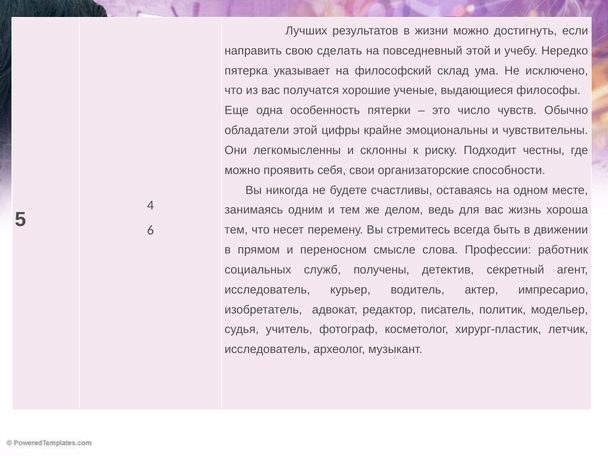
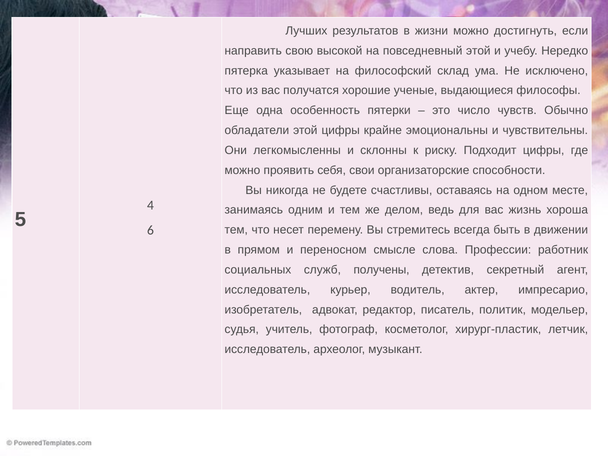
сделать: сделать -> высокой
Подходит честны: честны -> цифры
